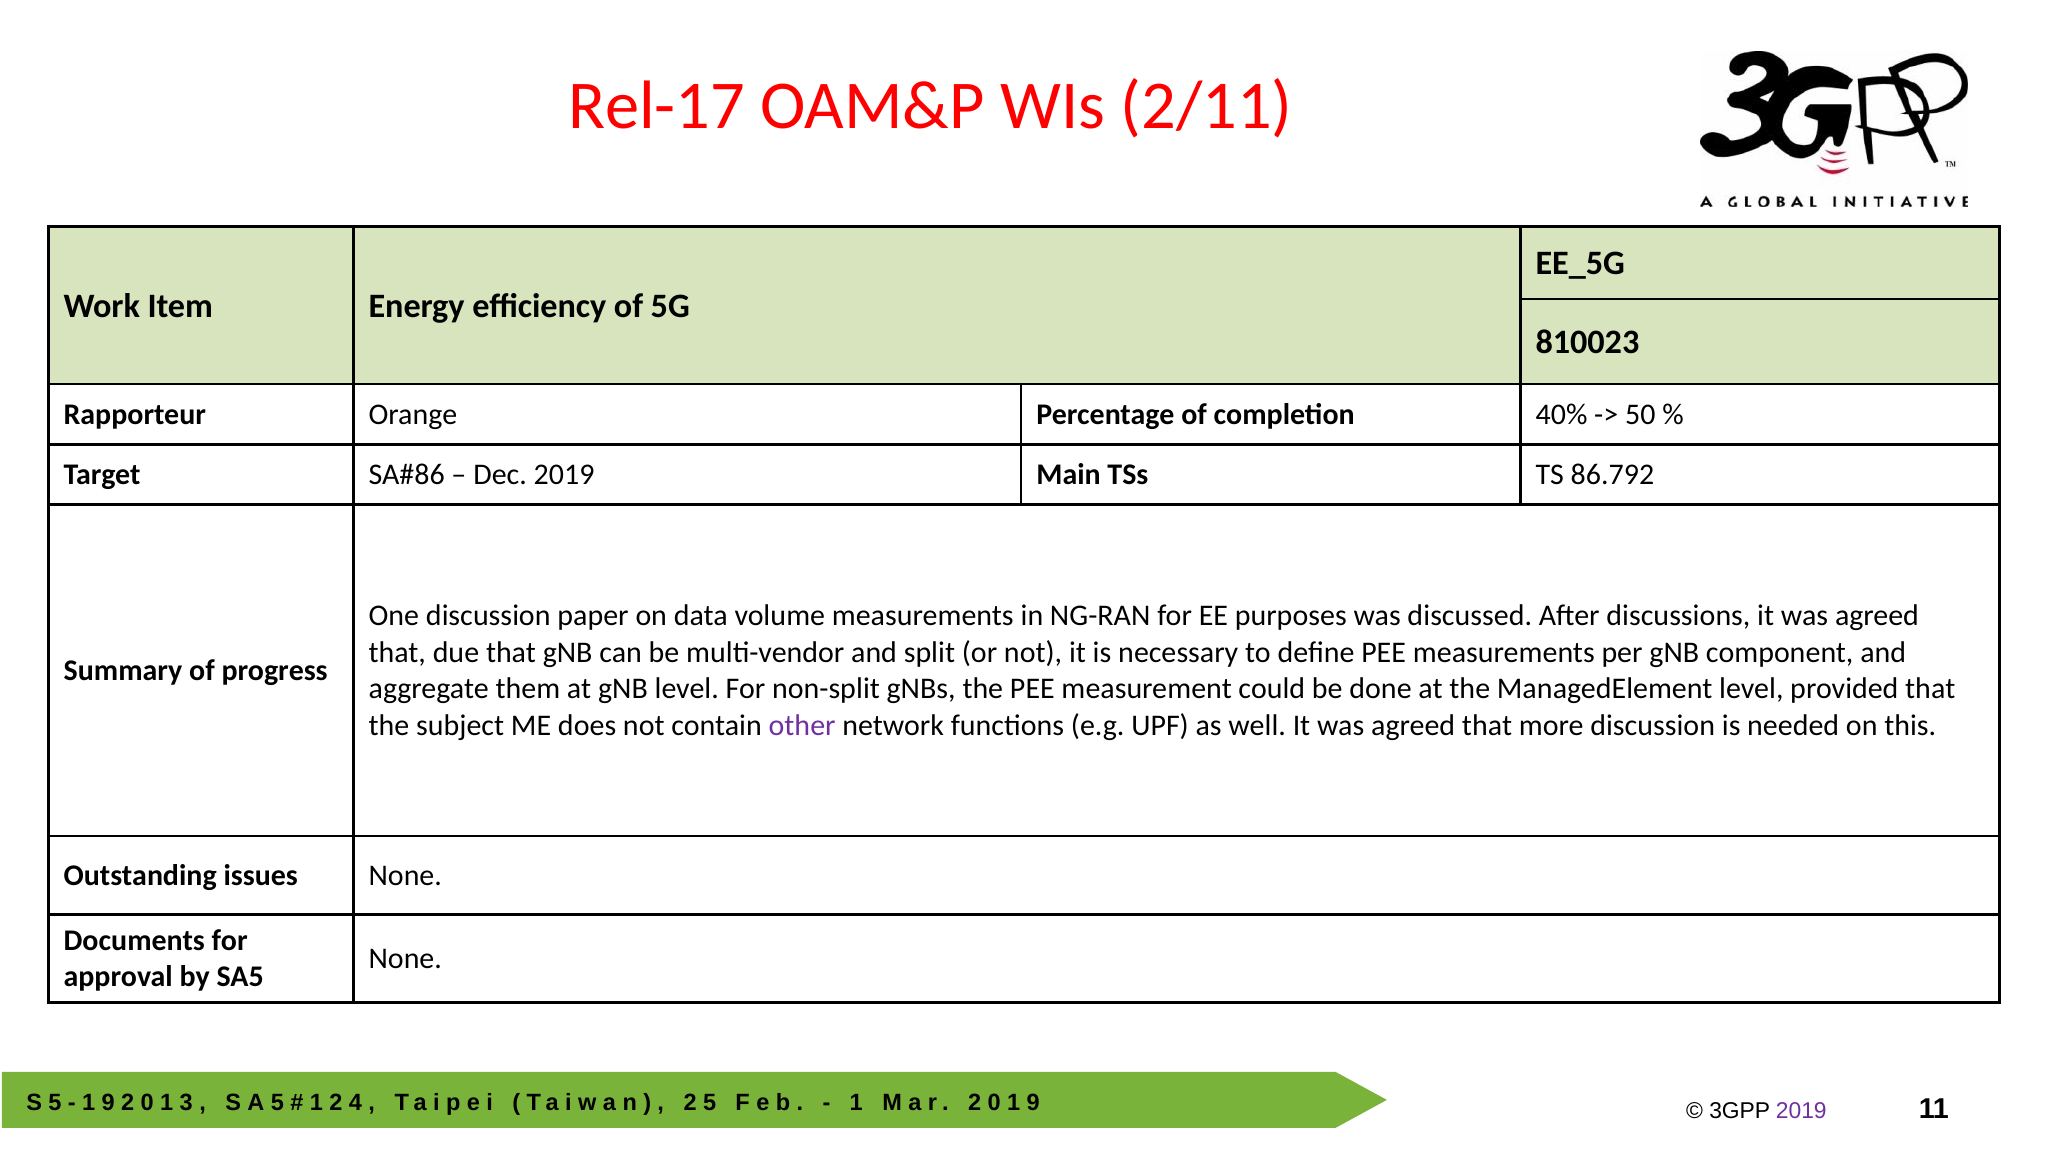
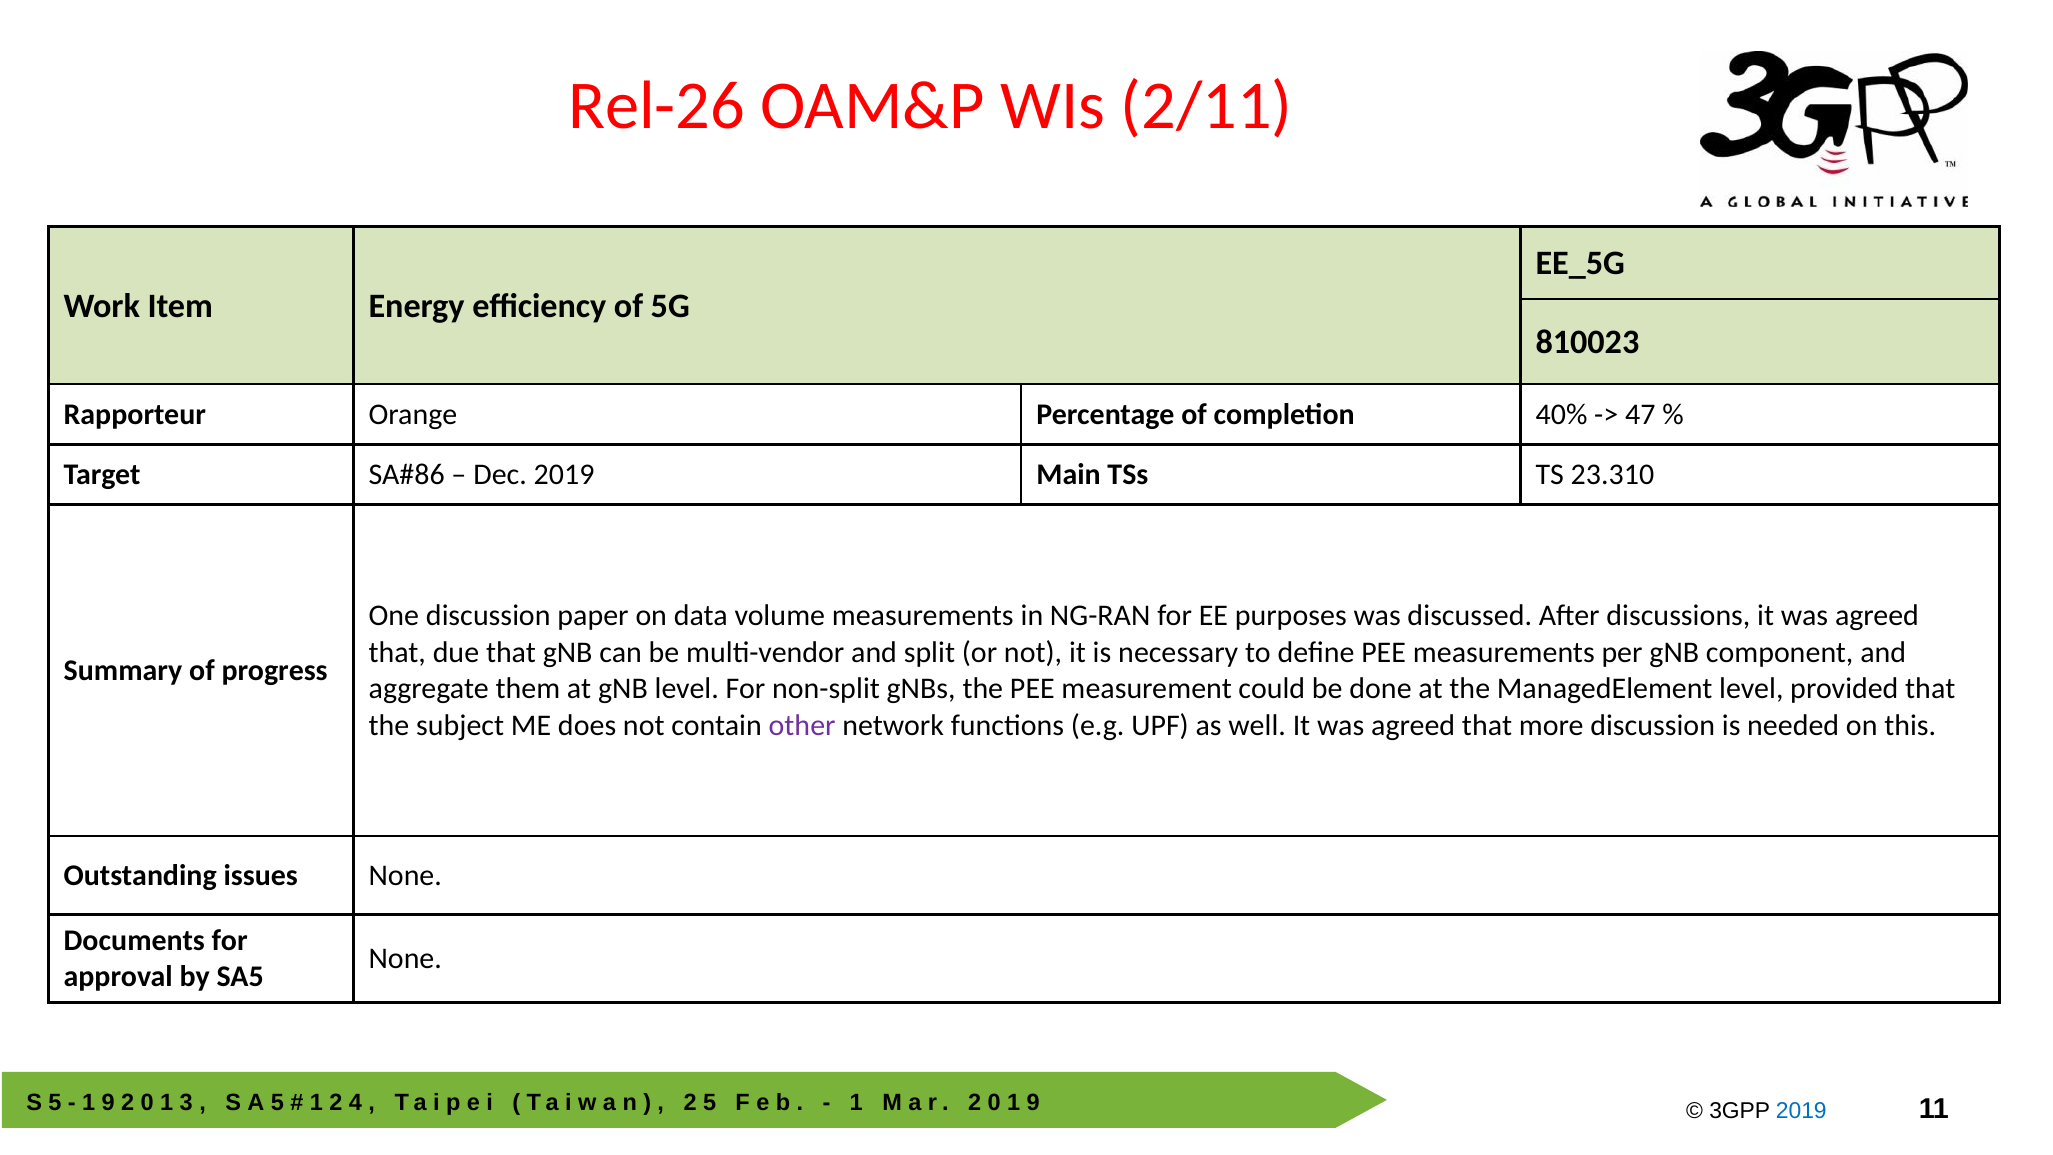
Rel-17: Rel-17 -> Rel-26
50: 50 -> 47
86.792: 86.792 -> 23.310
2019 at (1801, 1111) colour: purple -> blue
